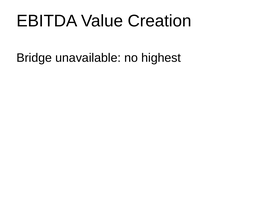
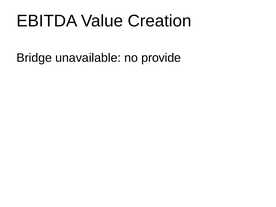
highest: highest -> provide
